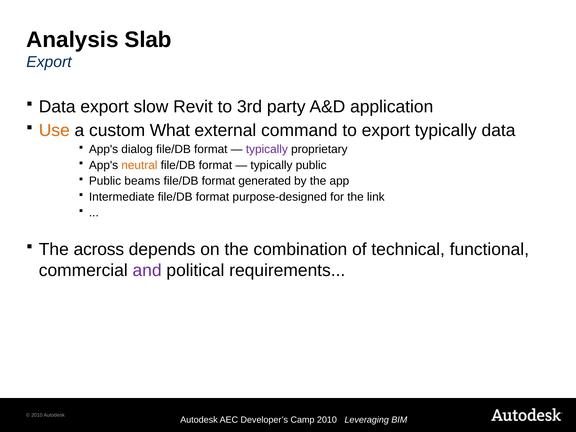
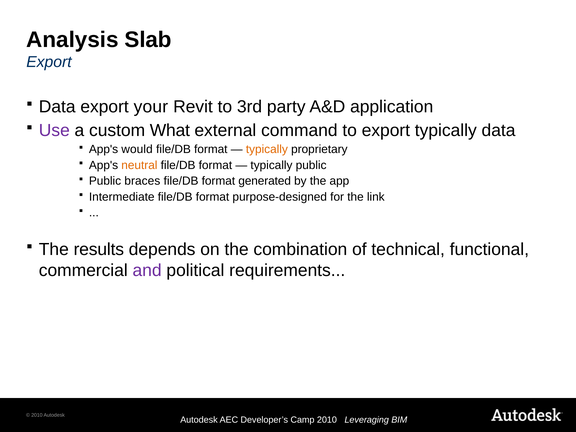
slow: slow -> your
Use colour: orange -> purple
dialog: dialog -> would
typically at (267, 149) colour: purple -> orange
beams: beams -> braces
across: across -> results
